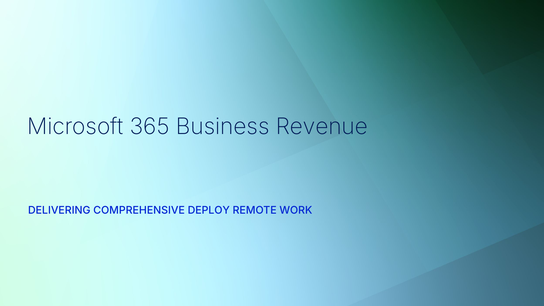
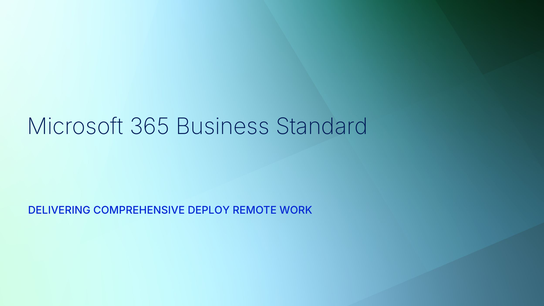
Revenue: Revenue -> Standard
